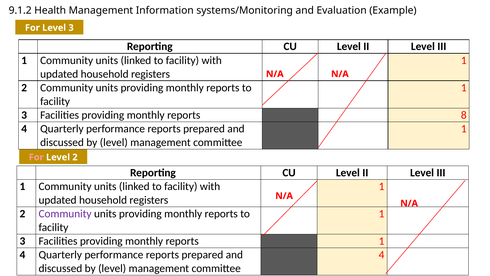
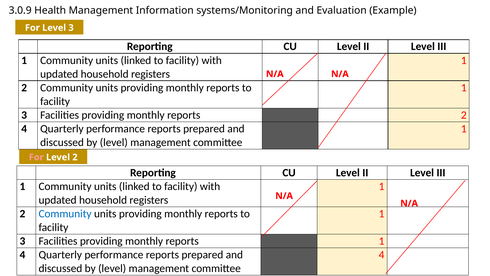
9.1.2: 9.1.2 -> 3.0.9
reports 8: 8 -> 2
Community at (65, 213) colour: purple -> blue
